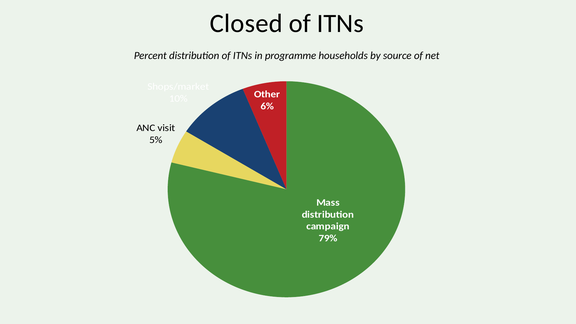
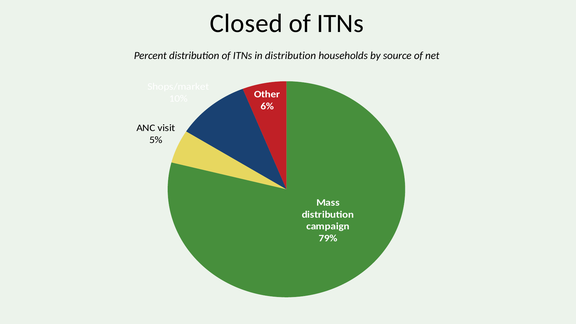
in programme: programme -> distribution
